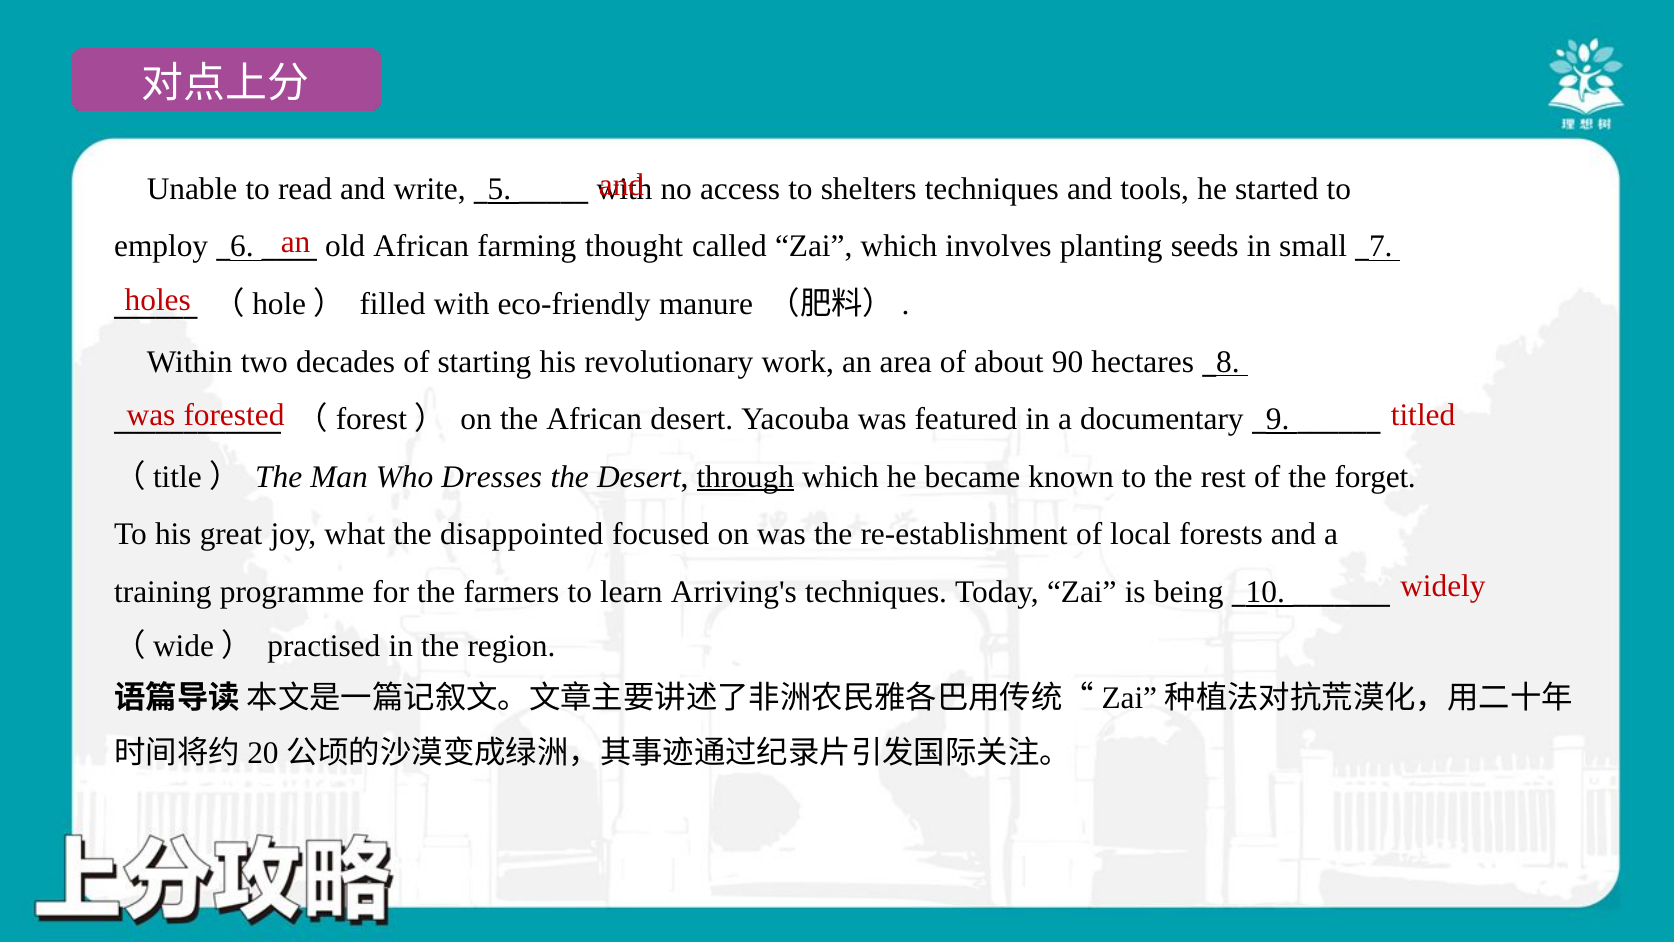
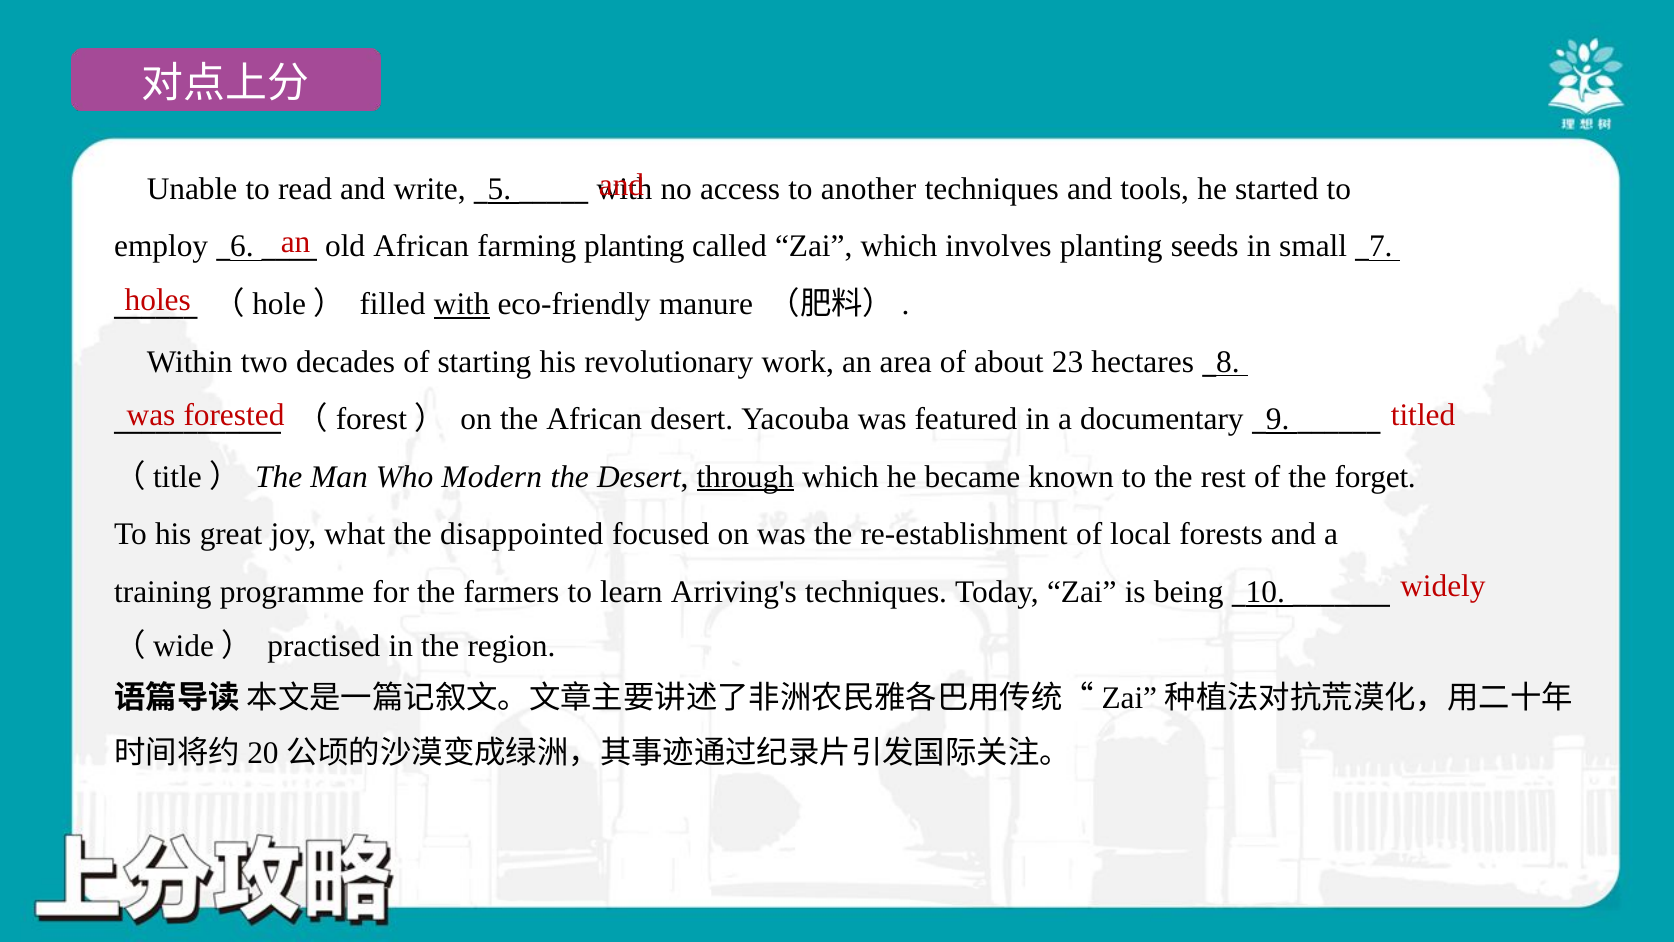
shelters: shelters -> another
farming thought: thought -> planting
with at (462, 304) underline: none -> present
90: 90 -> 23
Dresses: Dresses -> Modern
